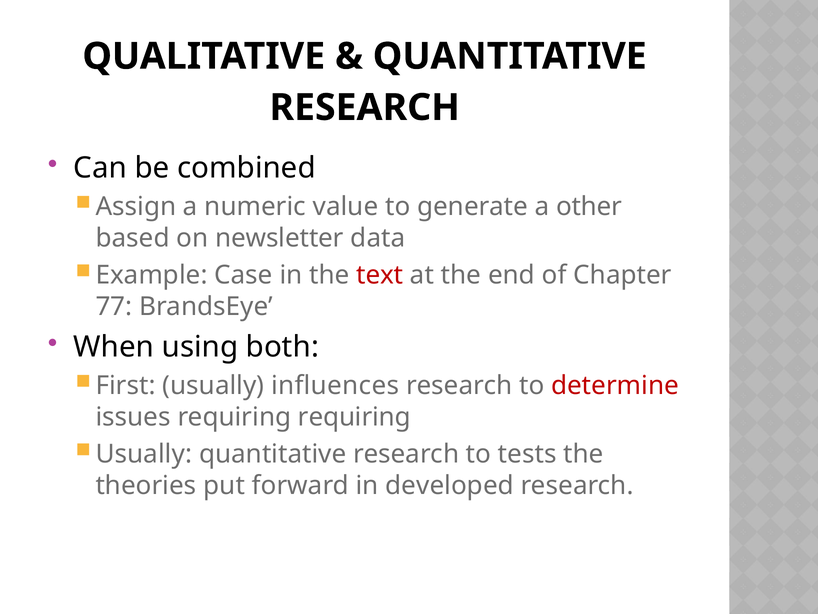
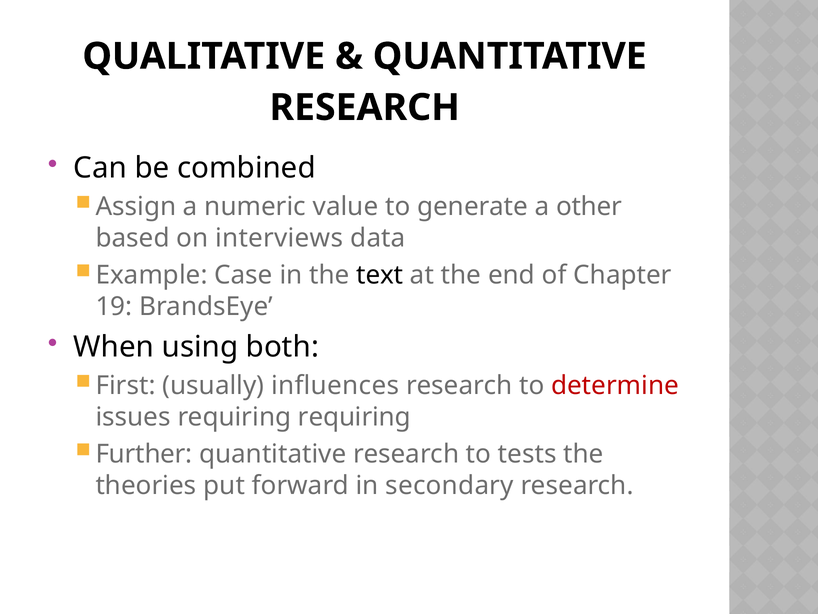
newsletter: newsletter -> interviews
text colour: red -> black
77: 77 -> 19
Usually at (144, 454): Usually -> Further
developed: developed -> secondary
